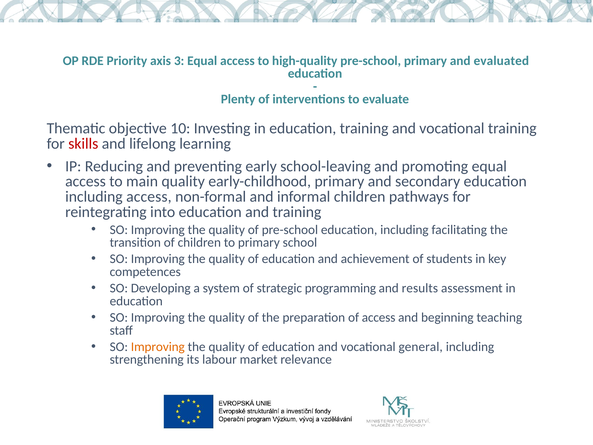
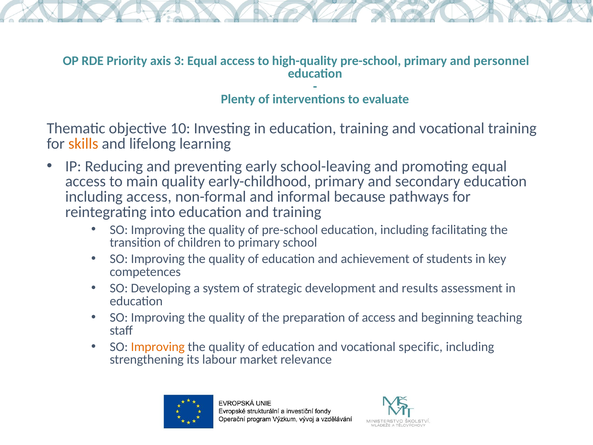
evaluated: evaluated -> personnel
skills colour: red -> orange
informal children: children -> because
programming: programming -> development
general: general -> specific
